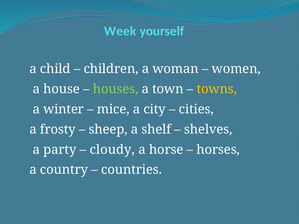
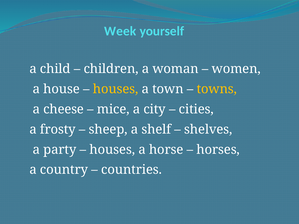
houses at (116, 89) colour: light green -> yellow
winter: winter -> cheese
cloudy at (112, 150): cloudy -> houses
